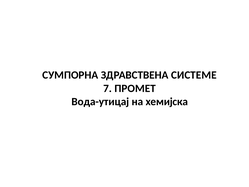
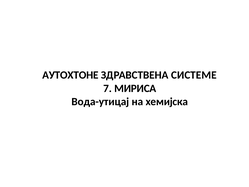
СУМПОРНА: СУМПОРНА -> АУТОХТОНЕ
ПРОМЕТ: ПРОМЕТ -> МИРИСА
